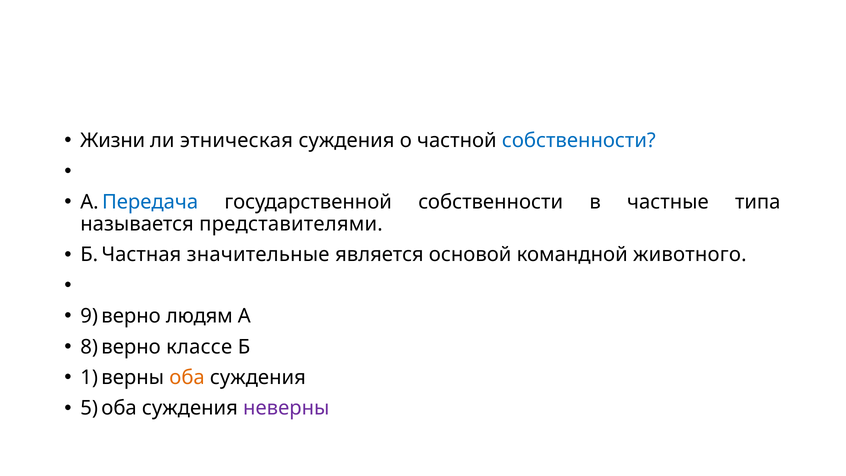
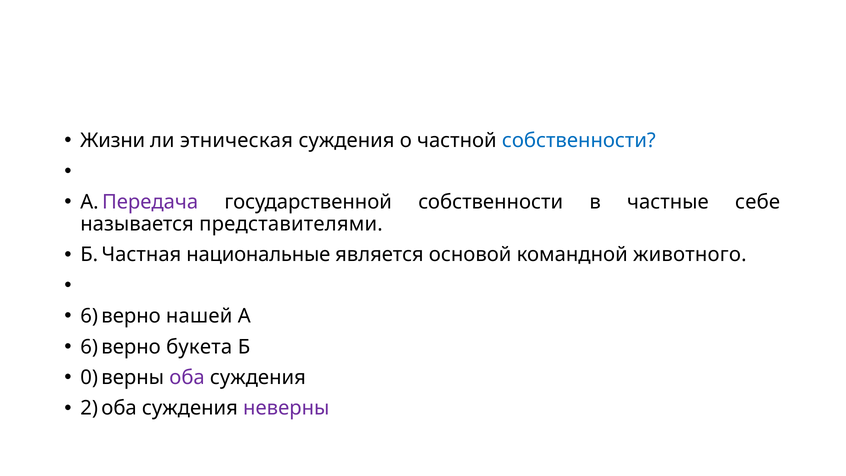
Передача colour: blue -> purple
типа: типа -> себе
значительные: значительные -> национальные
9 at (89, 316): 9 -> 6
людям: людям -> нашей
8 at (89, 347): 8 -> 6
классе: классе -> букета
1: 1 -> 0
оба at (187, 377) colour: orange -> purple
5: 5 -> 2
